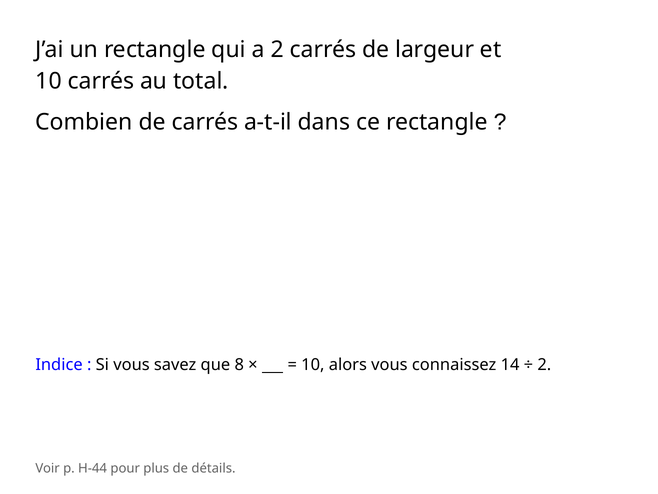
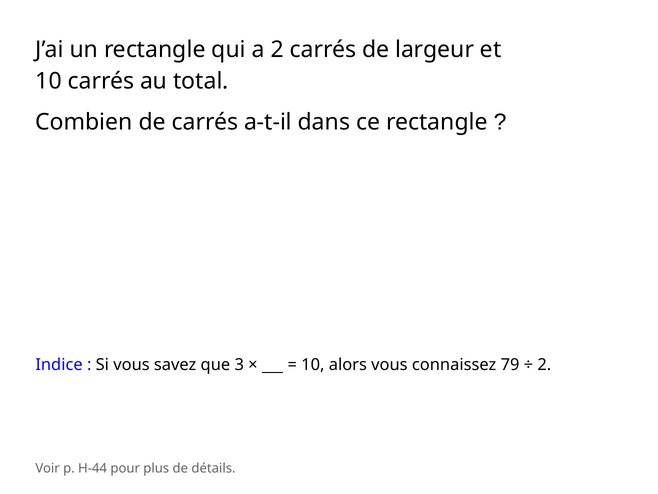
8: 8 -> 3
14: 14 -> 79
